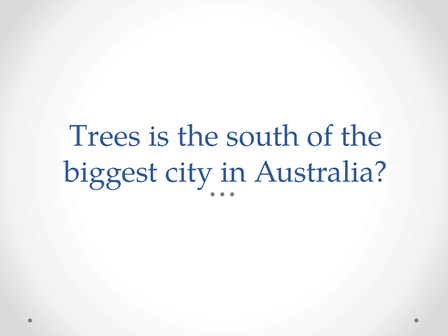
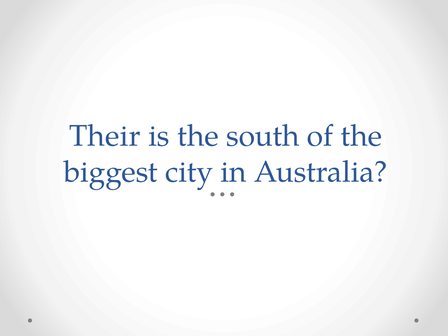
Trees: Trees -> Their
